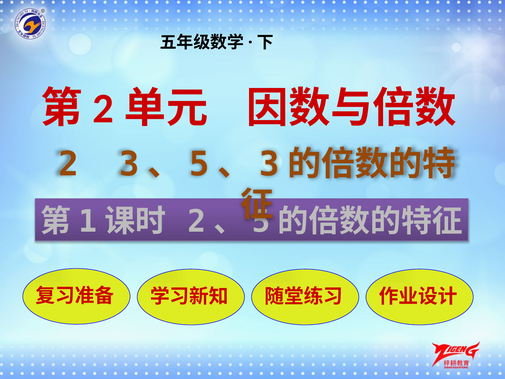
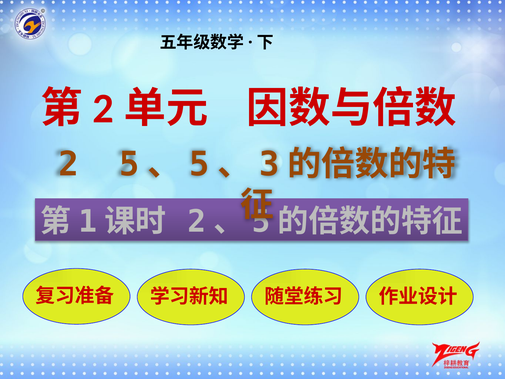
2 3: 3 -> 5
